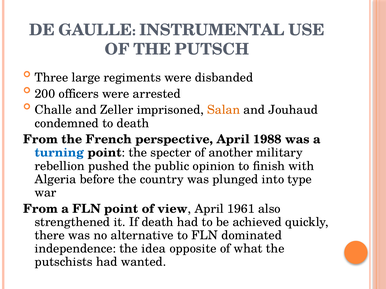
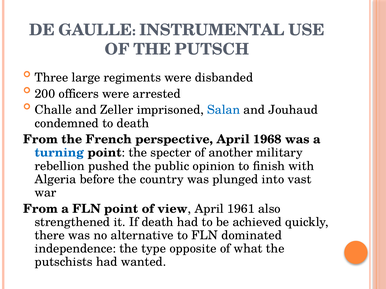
Salan colour: orange -> blue
1988: 1988 -> 1968
type: type -> vast
idea: idea -> type
